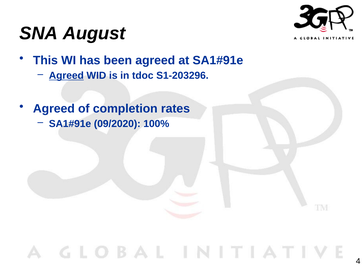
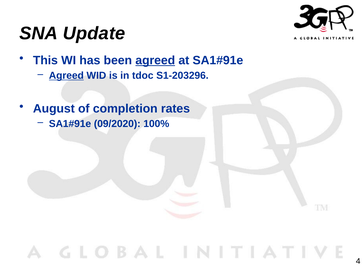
August: August -> Update
agreed at (155, 60) underline: none -> present
Agreed at (54, 109): Agreed -> August
